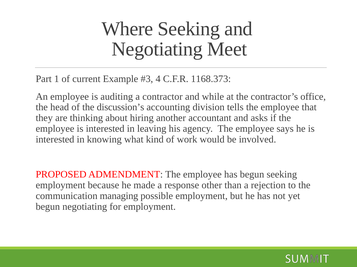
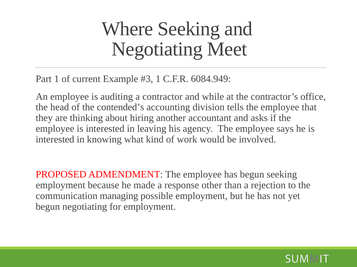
4 at (158, 79): 4 -> 1
1168.373: 1168.373 -> 6084.949
discussion’s: discussion’s -> contended’s
